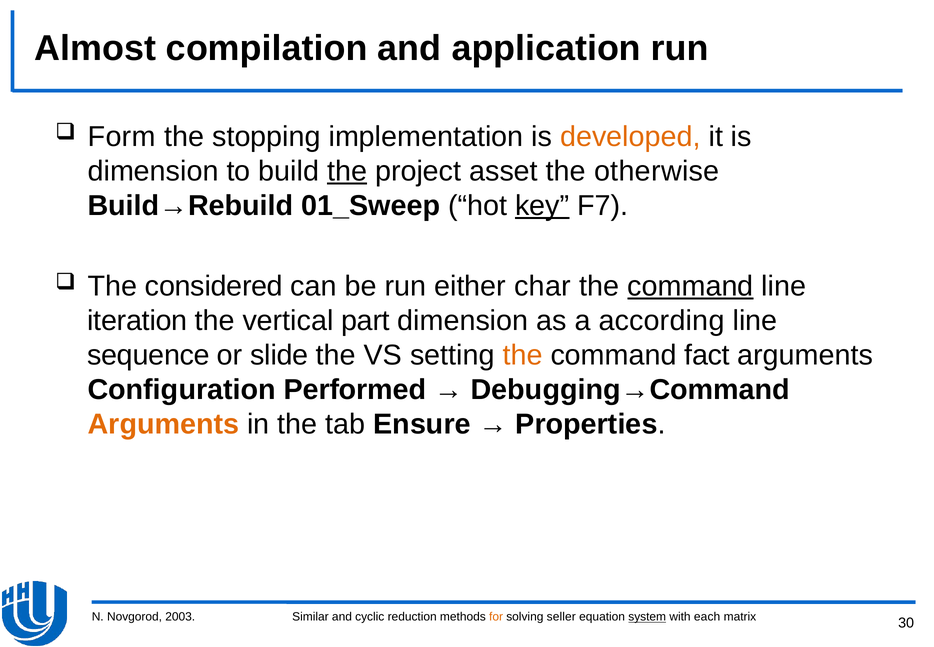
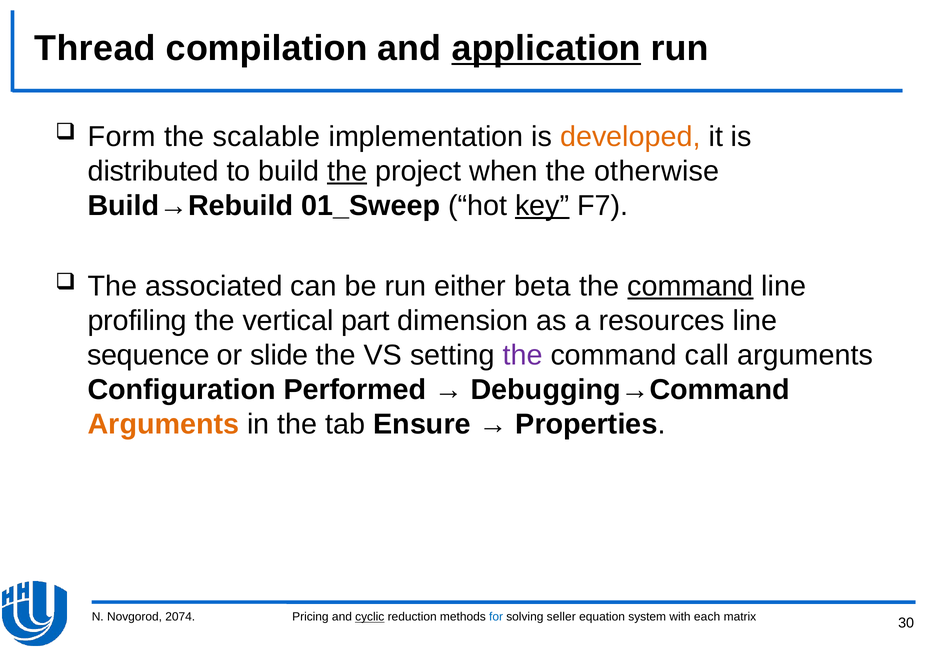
Almost: Almost -> Thread
application underline: none -> present
stopping: stopping -> scalable
dimension at (153, 171): dimension -> distributed
asset: asset -> when
considered: considered -> associated
char: char -> beta
iteration: iteration -> profiling
according: according -> resources
the at (523, 355) colour: orange -> purple
fact: fact -> call
2003: 2003 -> 2074
Similar: Similar -> Pricing
cyclic underline: none -> present
for colour: orange -> blue
system underline: present -> none
